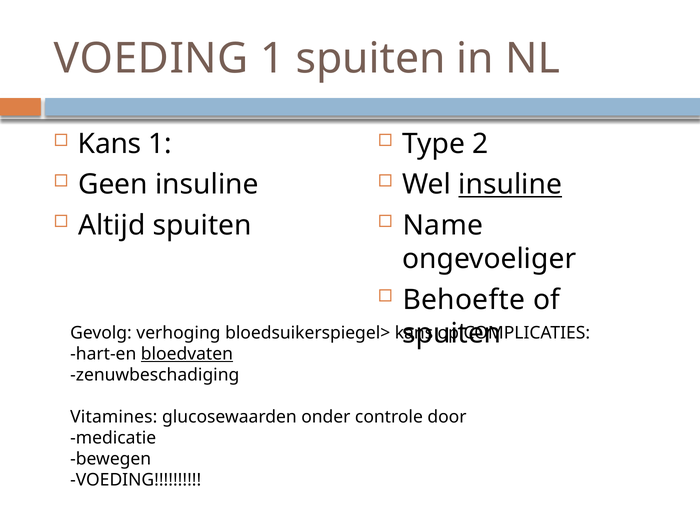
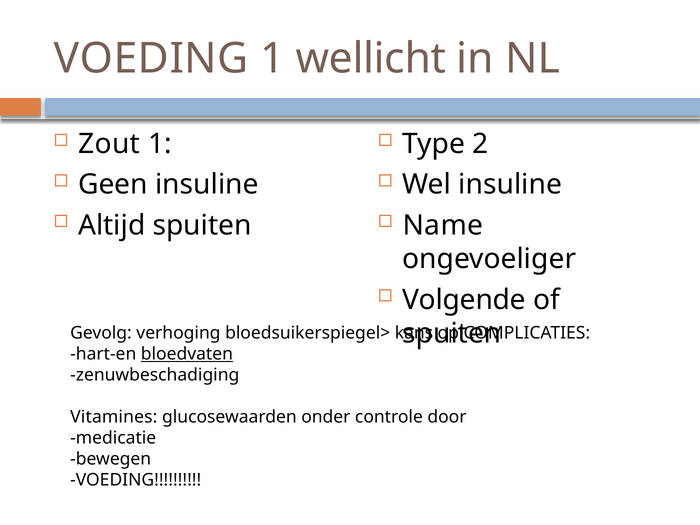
1 spuiten: spuiten -> wellicht
Kans at (110, 144): Kans -> Zout
insuline at (510, 185) underline: present -> none
Behoefte: Behoefte -> Volgende
